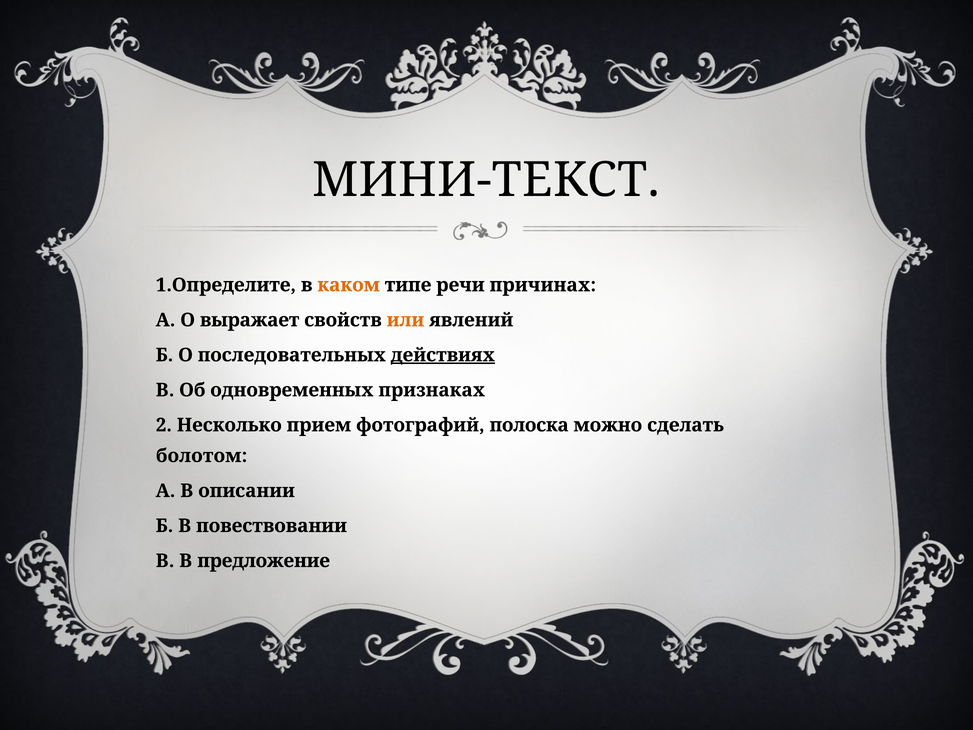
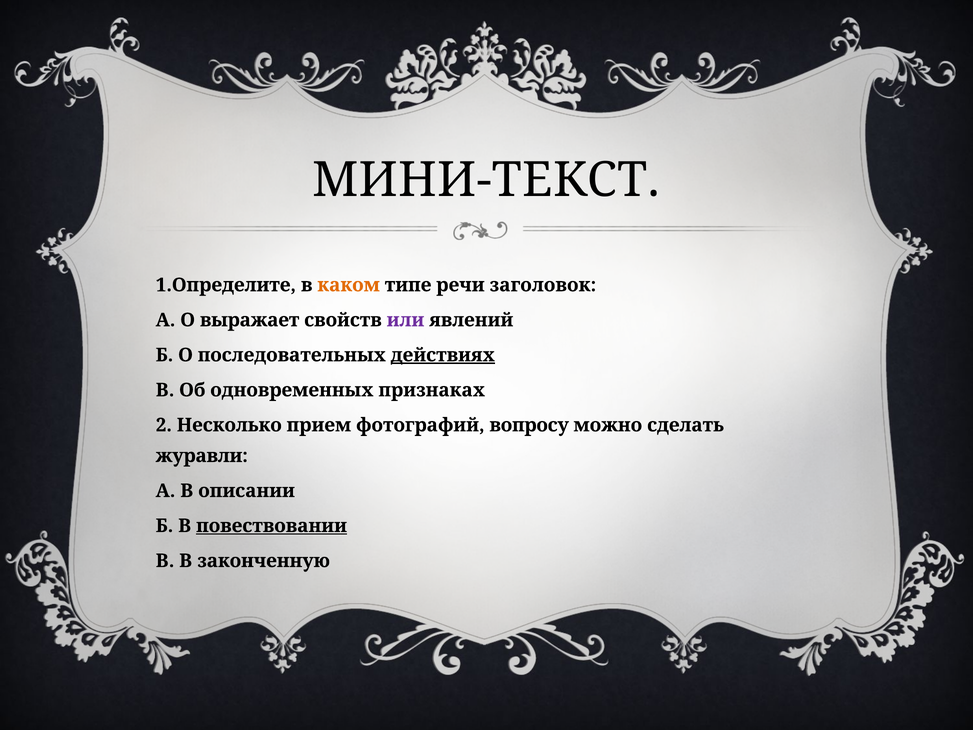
причинах: причинах -> заголовок
или colour: orange -> purple
полоска: полоска -> вопросу
болотом: болотом -> журавли
повествовании underline: none -> present
предложение: предложение -> законченную
